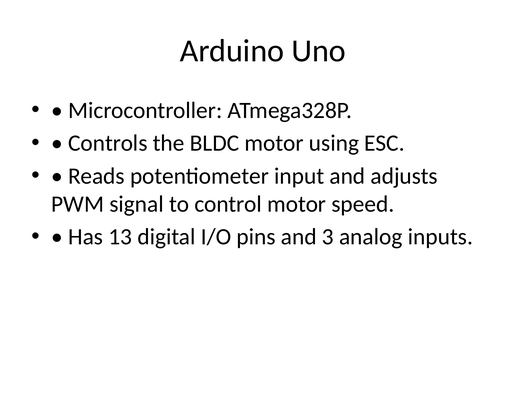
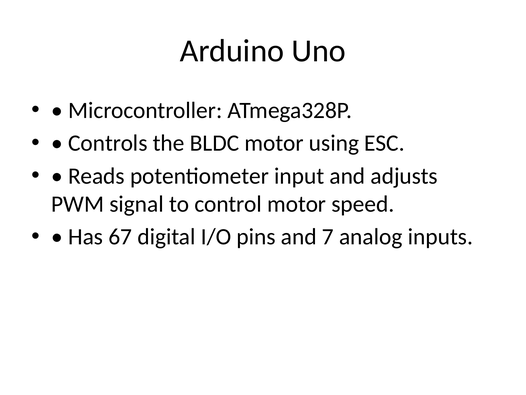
13: 13 -> 67
3: 3 -> 7
